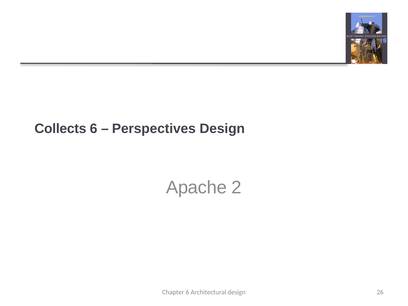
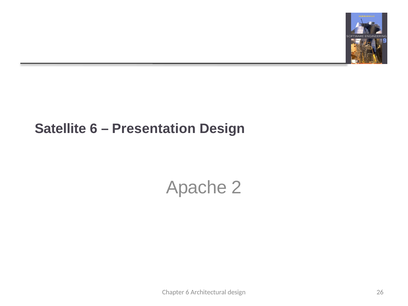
Collects: Collects -> Satellite
Perspectives: Perspectives -> Presentation
